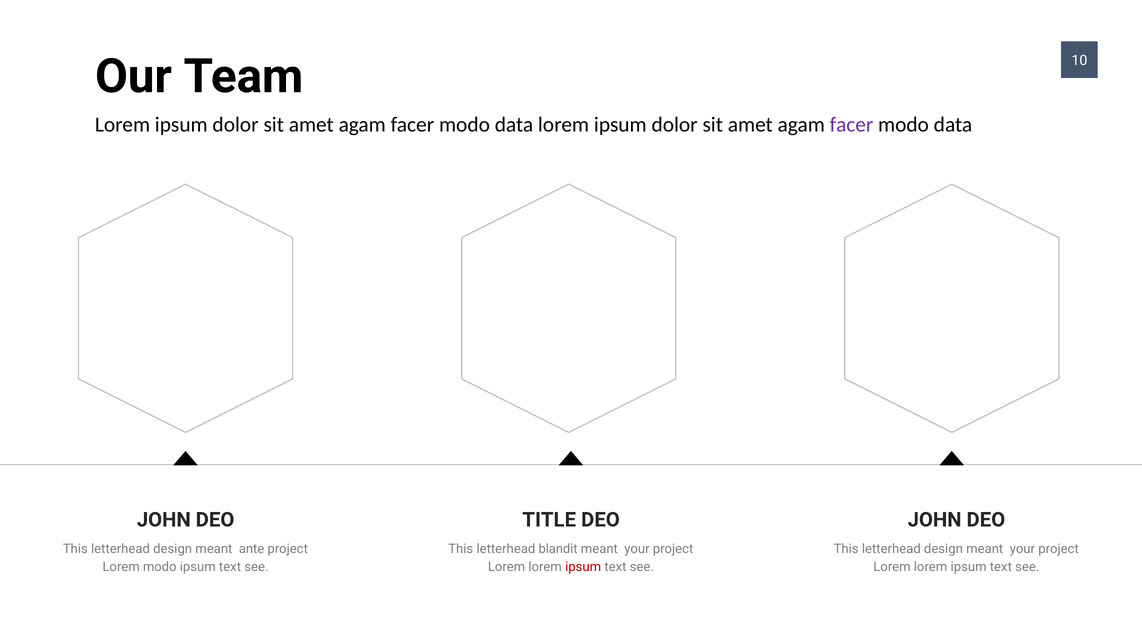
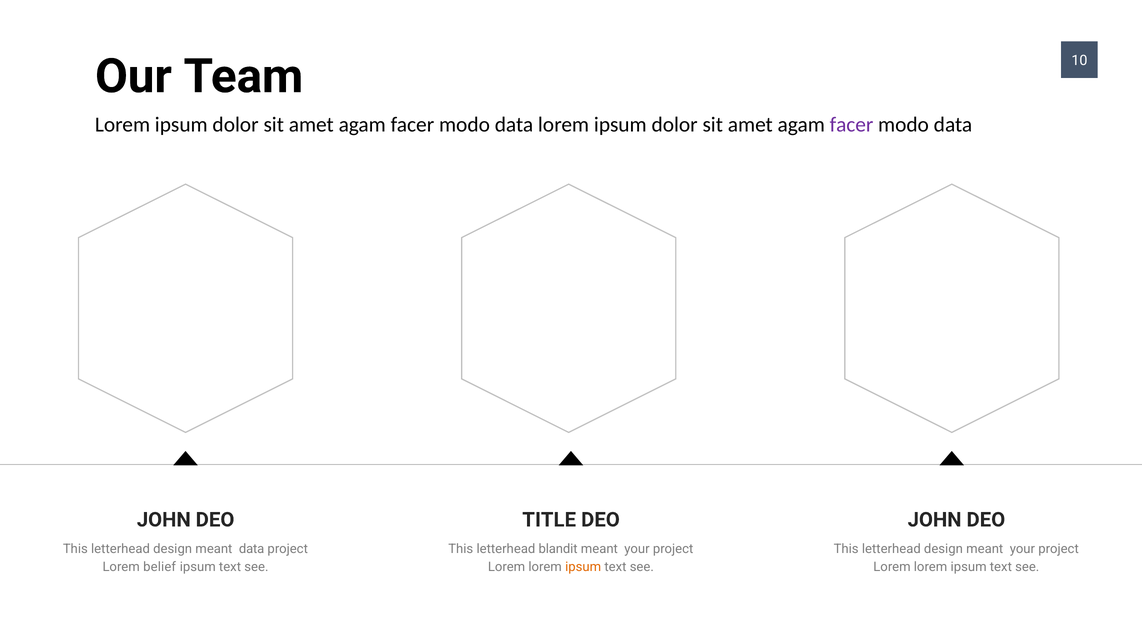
meant ante: ante -> data
Lorem modo: modo -> belief
ipsum at (583, 567) colour: red -> orange
